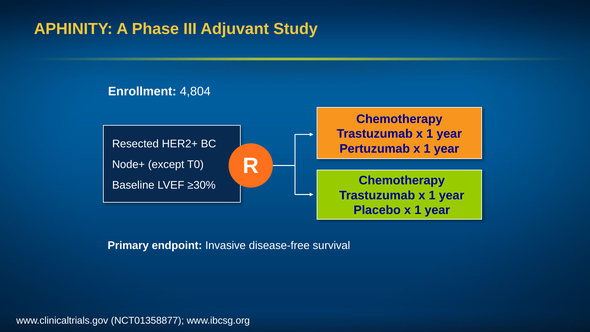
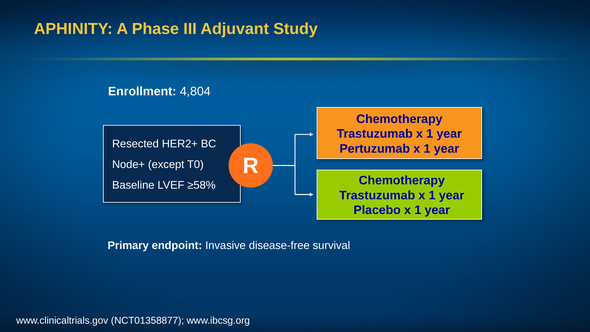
≥30%: ≥30% -> ≥58%
